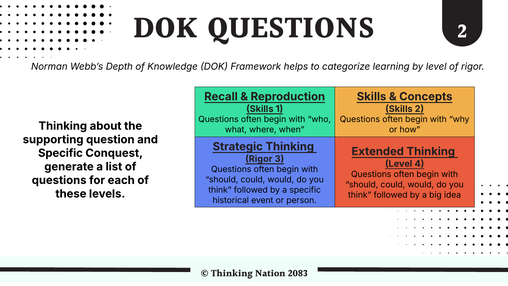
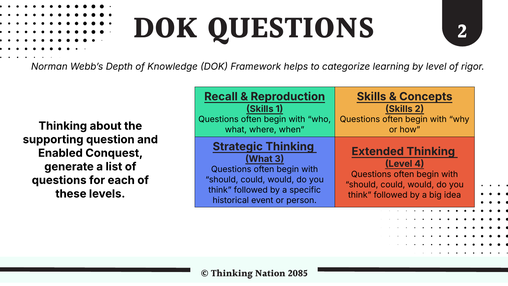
Specific at (60, 153): Specific -> Enabled
Rigor at (259, 159): Rigor -> What
2083: 2083 -> 2085
